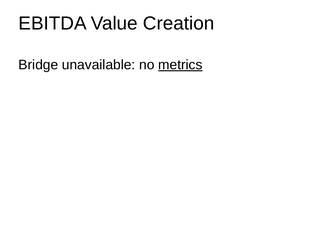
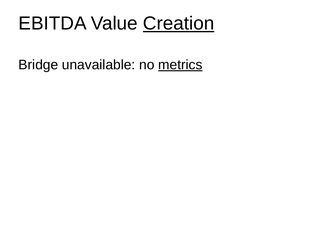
Creation underline: none -> present
